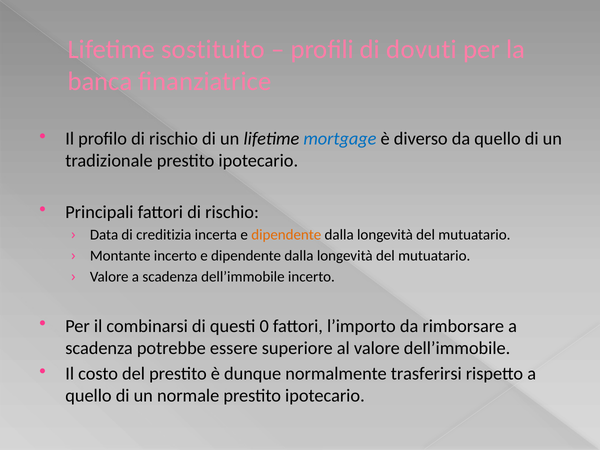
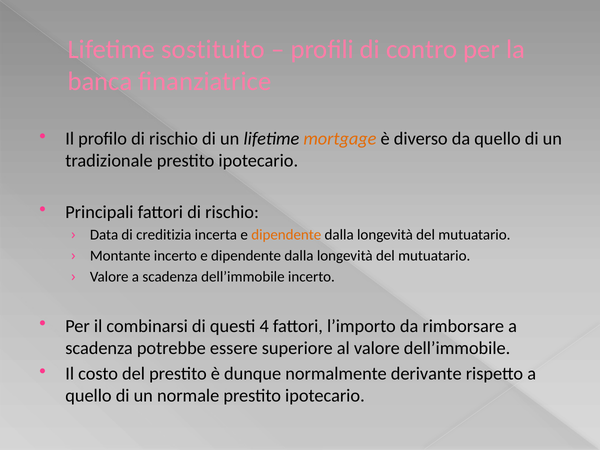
dovuti: dovuti -> contro
mortgage colour: blue -> orange
0: 0 -> 4
trasferirsi: trasferirsi -> derivante
